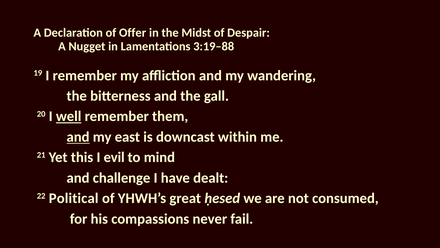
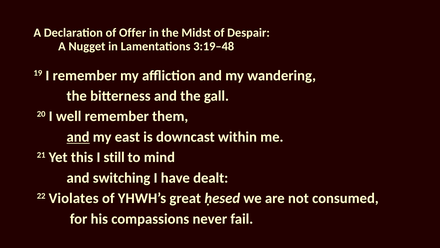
3:19–88: 3:19–88 -> 3:19–48
well underline: present -> none
evil: evil -> still
challenge: challenge -> switching
Political: Political -> Violates
